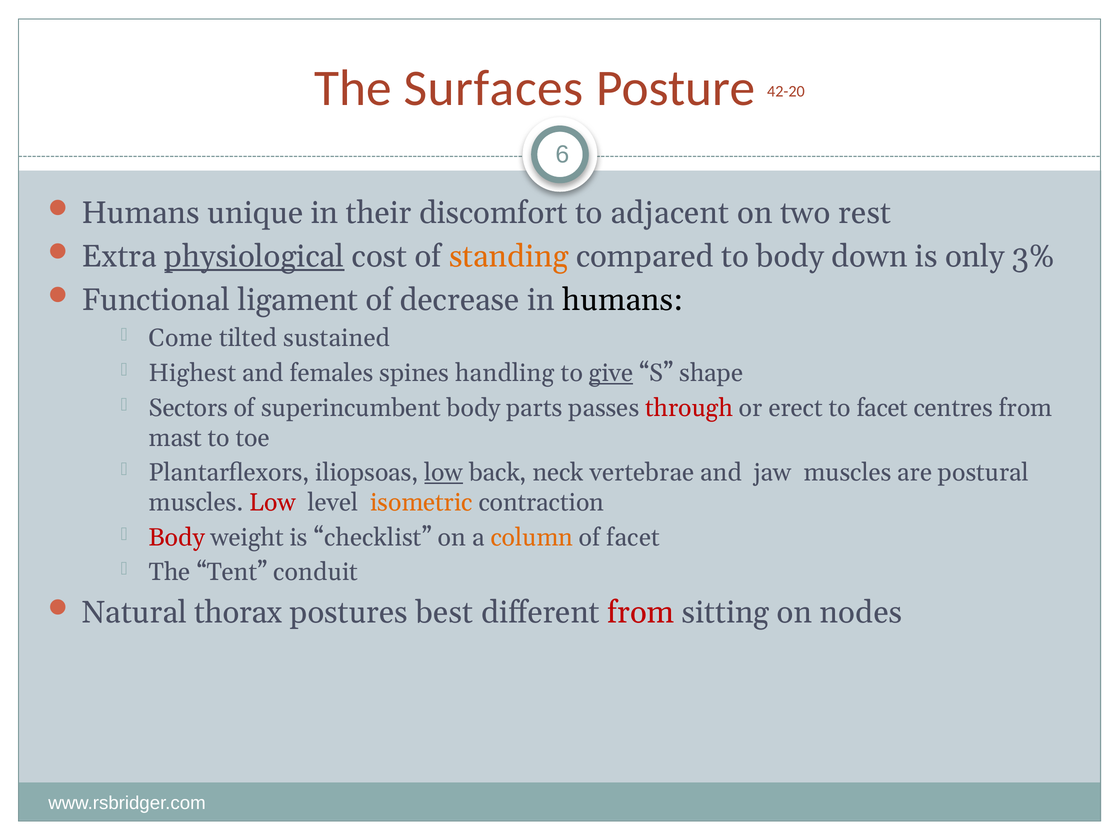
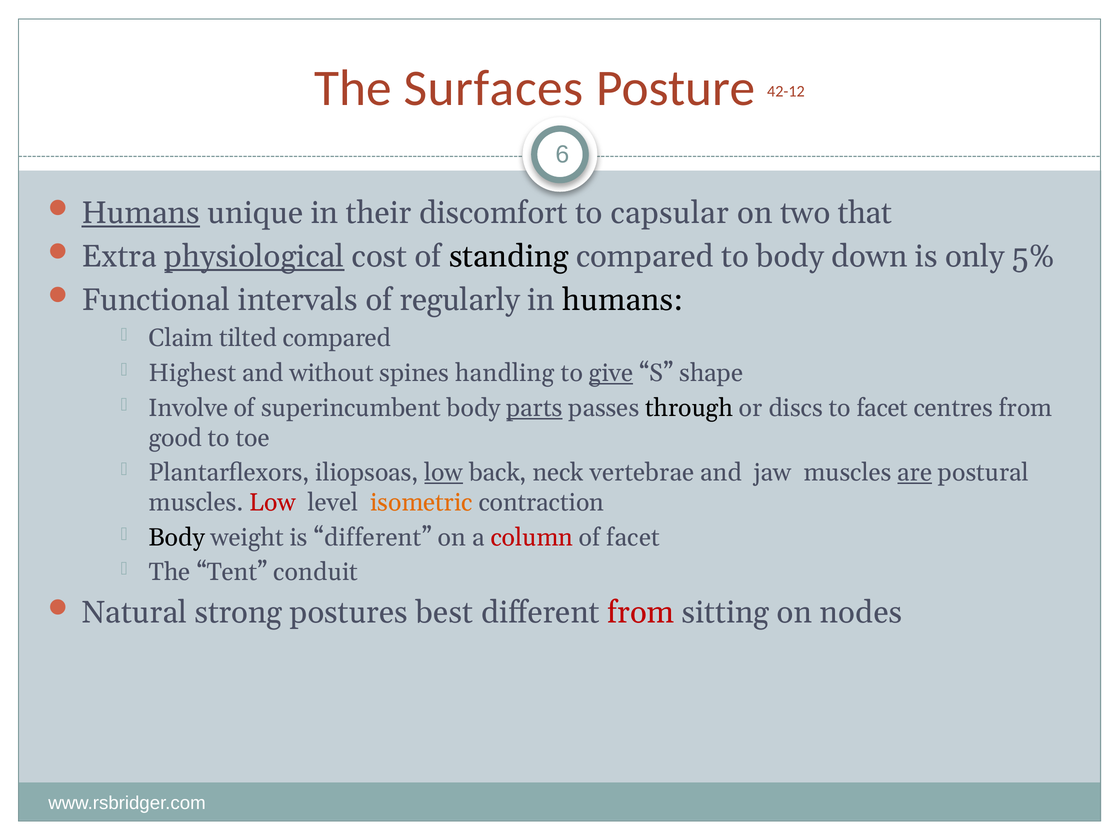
42-20: 42-20 -> 42-12
Humans at (141, 213) underline: none -> present
adjacent: adjacent -> capsular
rest: rest -> that
standing colour: orange -> black
3%: 3% -> 5%
ligament: ligament -> intervals
decrease: decrease -> regularly
Come: Come -> Claim
tilted sustained: sustained -> compared
females: females -> without
Sectors: Sectors -> Involve
parts underline: none -> present
through colour: red -> black
erect: erect -> discs
mast: mast -> good
are underline: none -> present
Body at (177, 537) colour: red -> black
is checklist: checklist -> different
column colour: orange -> red
thorax: thorax -> strong
